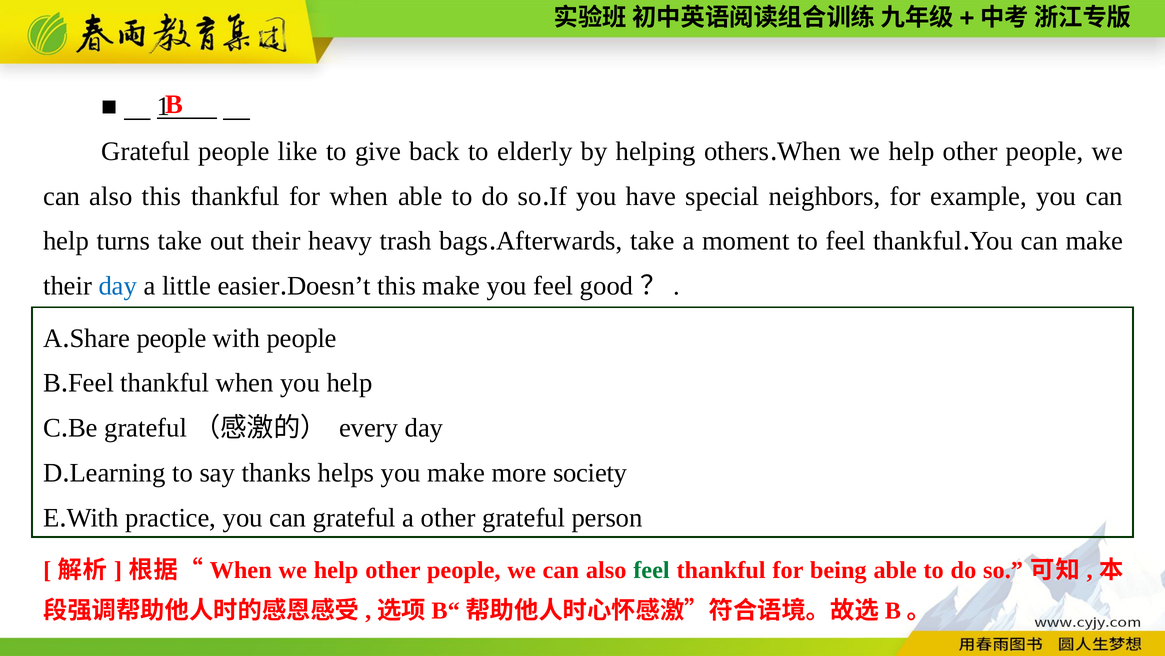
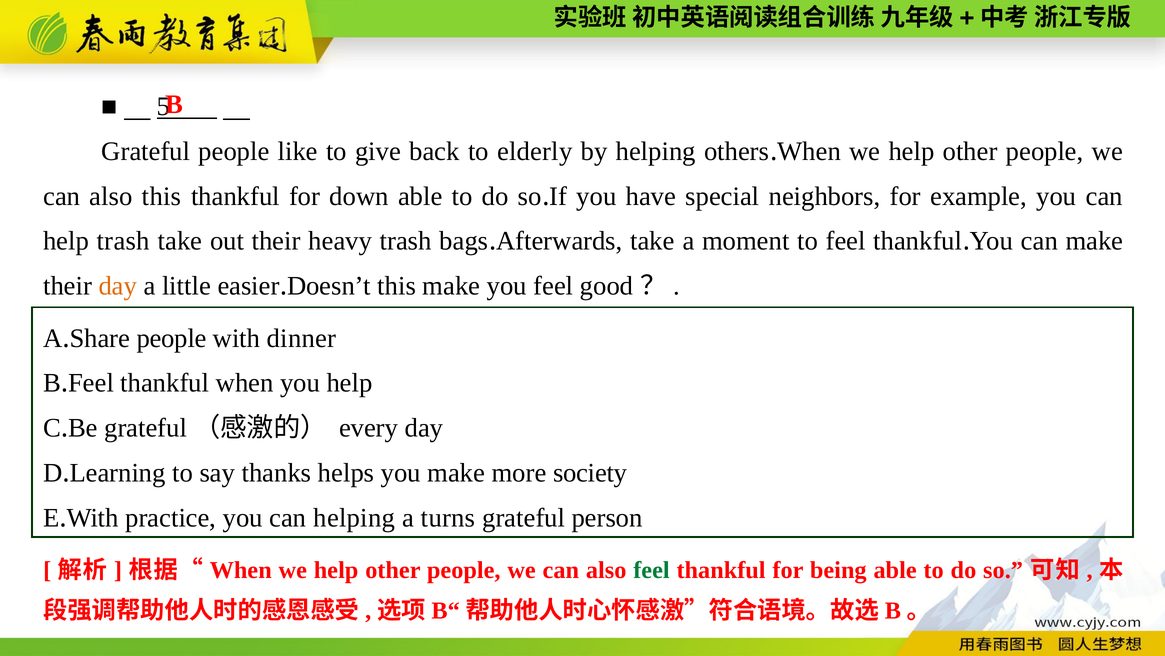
1: 1 -> 5
for when: when -> down
help turns: turns -> trash
day at (118, 286) colour: blue -> orange
with people: people -> dinner
can grateful: grateful -> helping
a other: other -> turns
